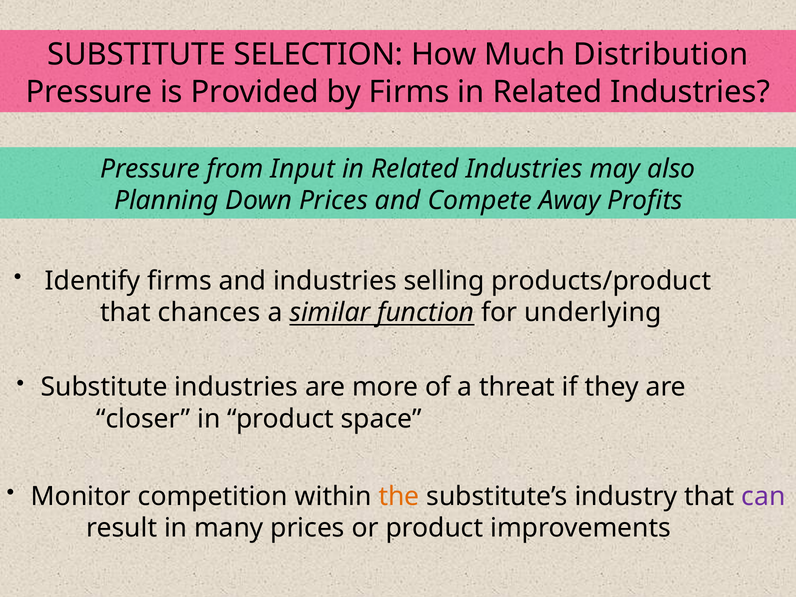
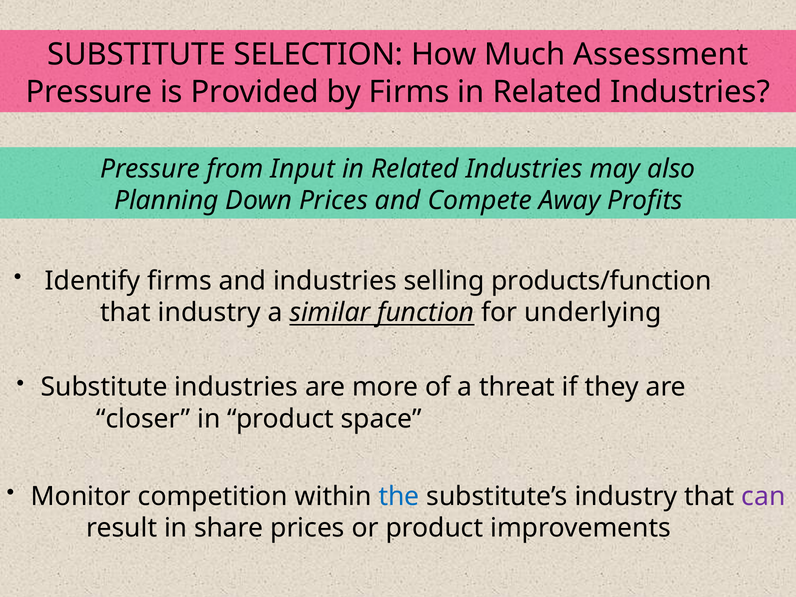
Distribution: Distribution -> Assessment
products/product: products/product -> products/function
that chances: chances -> industry
the colour: orange -> blue
many: many -> share
